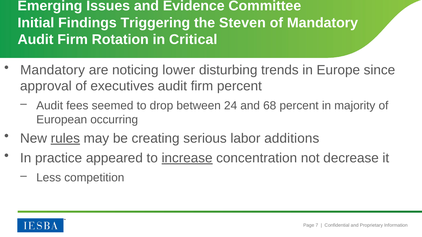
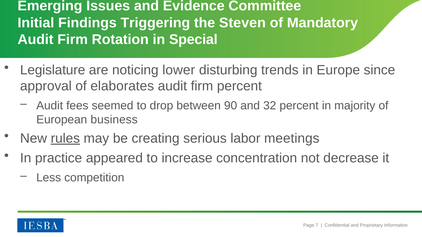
Critical: Critical -> Special
Mandatory at (53, 70): Mandatory -> Legislature
executives: executives -> elaborates
24: 24 -> 90
68: 68 -> 32
occurring: occurring -> business
additions: additions -> meetings
increase underline: present -> none
